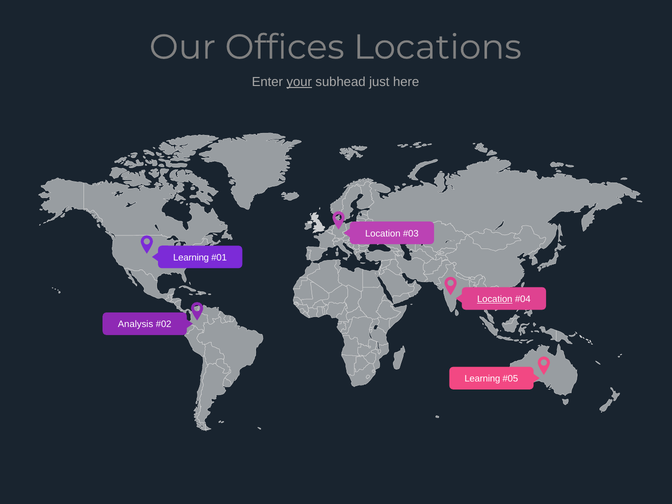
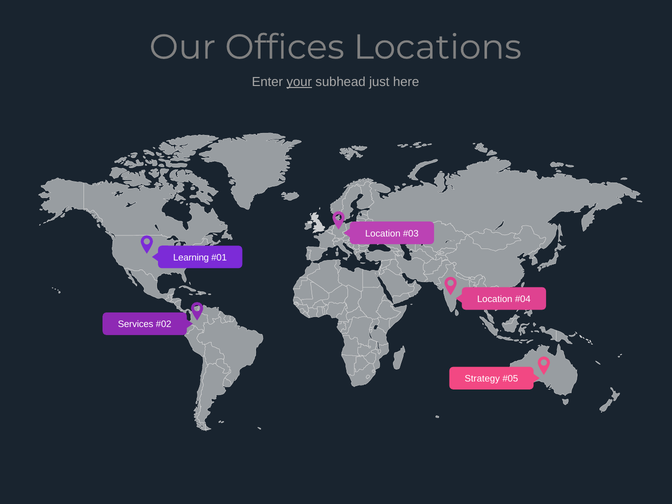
Location at (495, 299) underline: present -> none
Analysis: Analysis -> Services
Learning at (482, 379): Learning -> Strategy
